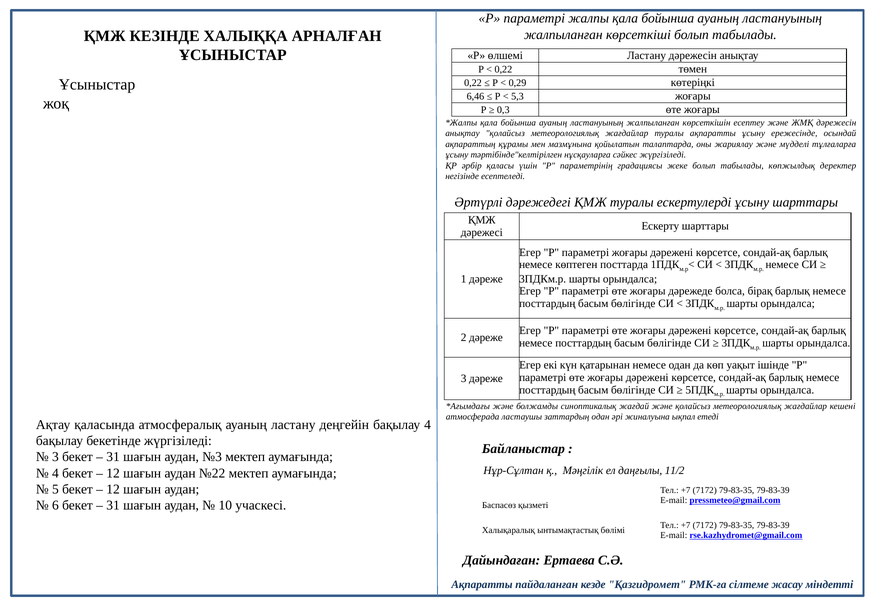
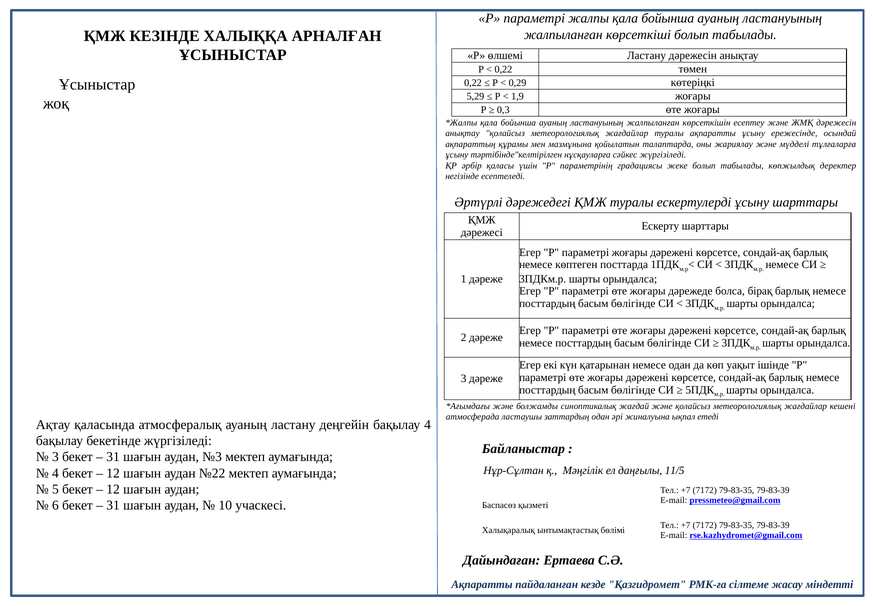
6,46: 6,46 -> 5,29
5,3: 5,3 -> 1,9
11/2: 11/2 -> 11/5
